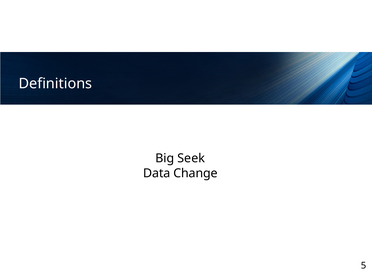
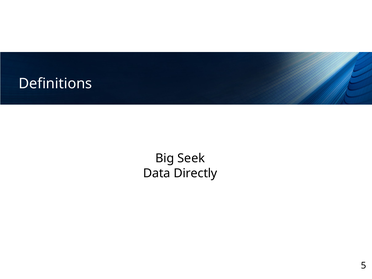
Change: Change -> Directly
